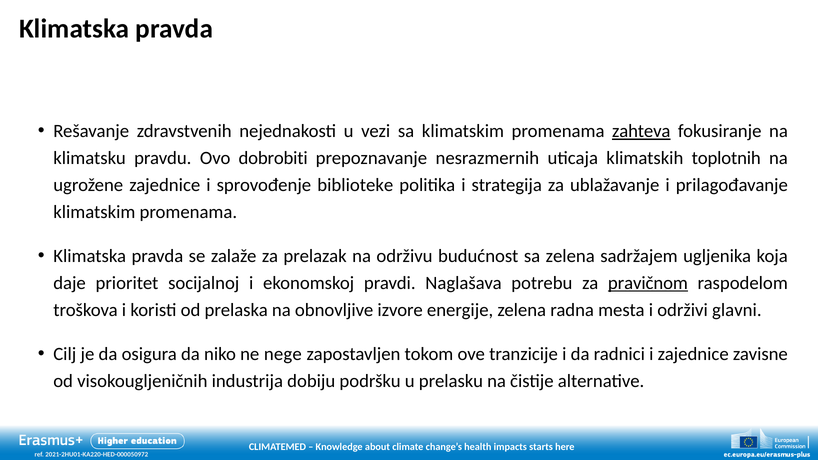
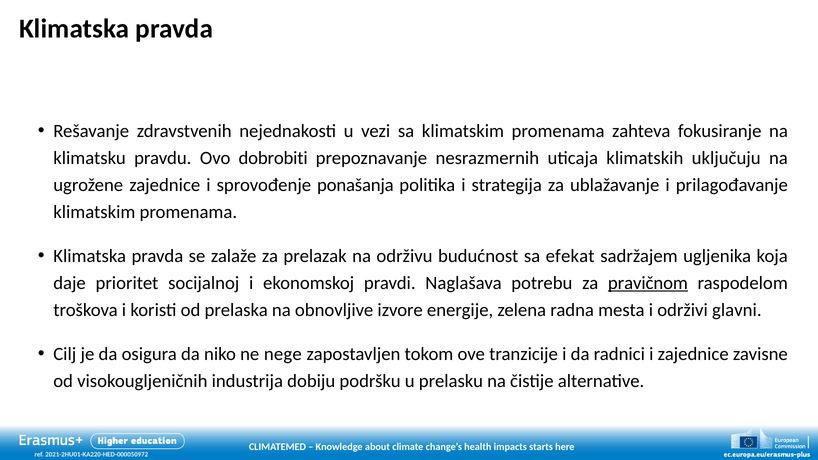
zahteva underline: present -> none
toplotnih: toplotnih -> uključuju
biblioteke: biblioteke -> ponašanja
sa zelena: zelena -> efekat
